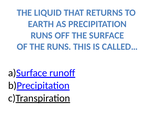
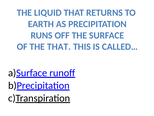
THE RUNS: RUNS -> THAT
